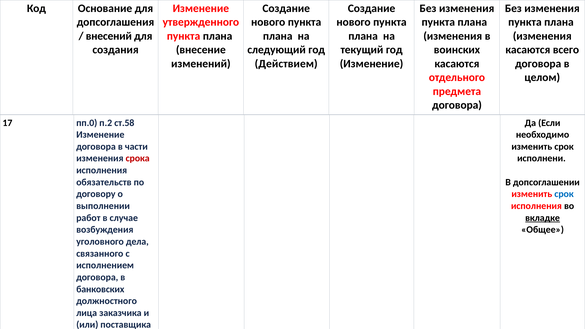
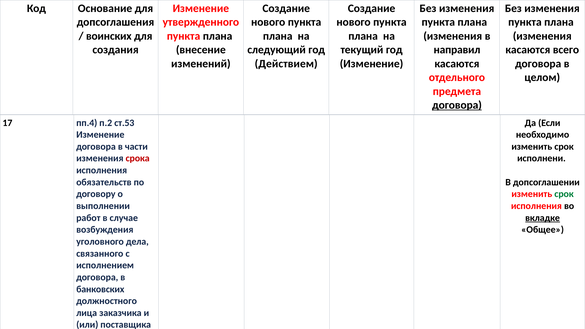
внесений: внесений -> воинских
воинских: воинских -> направил
договора at (457, 105) underline: none -> present
пп.0: пп.0 -> пп.4
ст.58: ст.58 -> ст.53
срок at (564, 194) colour: blue -> green
